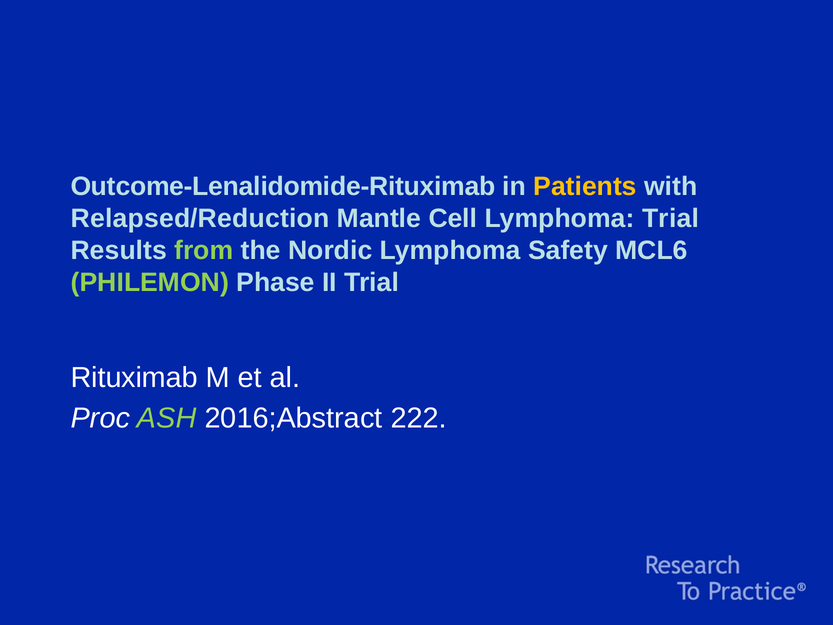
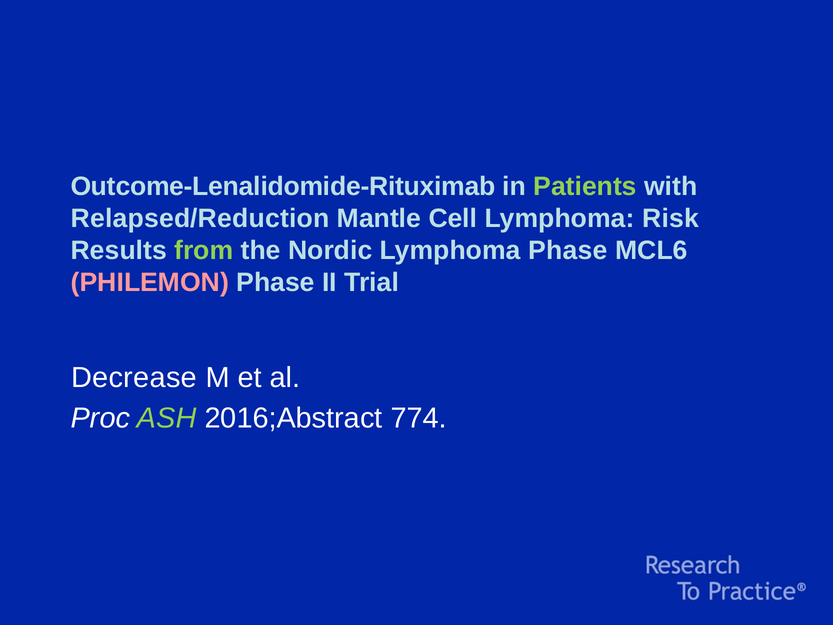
Patients colour: yellow -> light green
Lymphoma Trial: Trial -> Risk
Lymphoma Safety: Safety -> Phase
PHILEMON colour: light green -> pink
Rituximab: Rituximab -> Decrease
222: 222 -> 774
